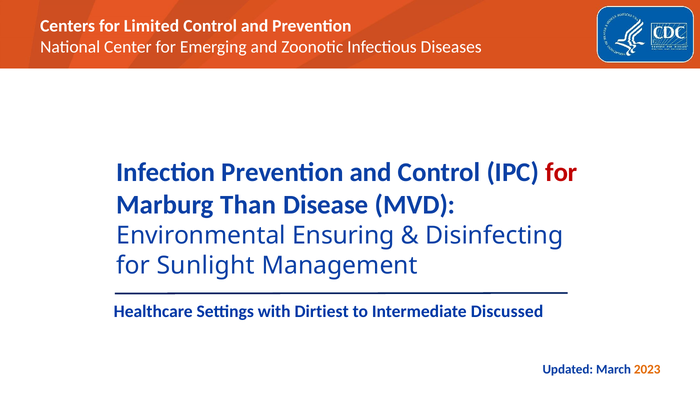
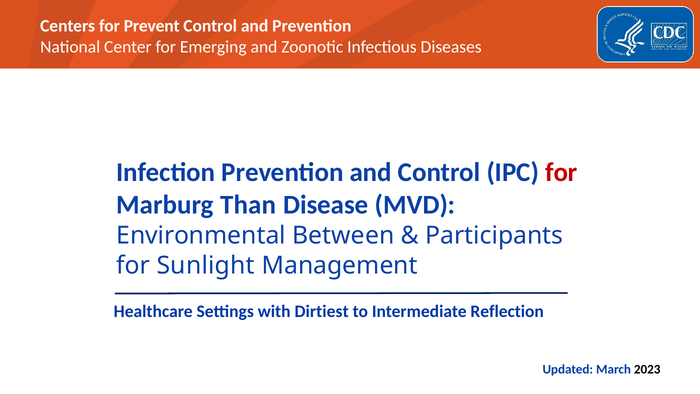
Limited: Limited -> Prevent
Ensuring: Ensuring -> Between
Disinfecting: Disinfecting -> Participants
Discussed: Discussed -> Reflection
2023 colour: orange -> black
